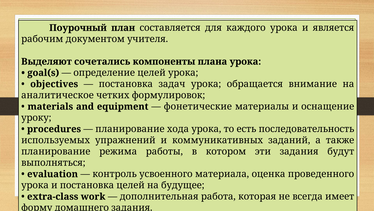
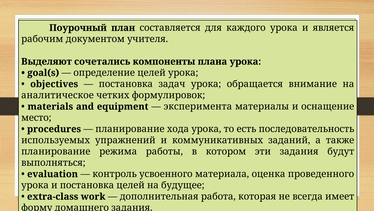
фонетические: фонетические -> эксперимента
уроку: уроку -> место
